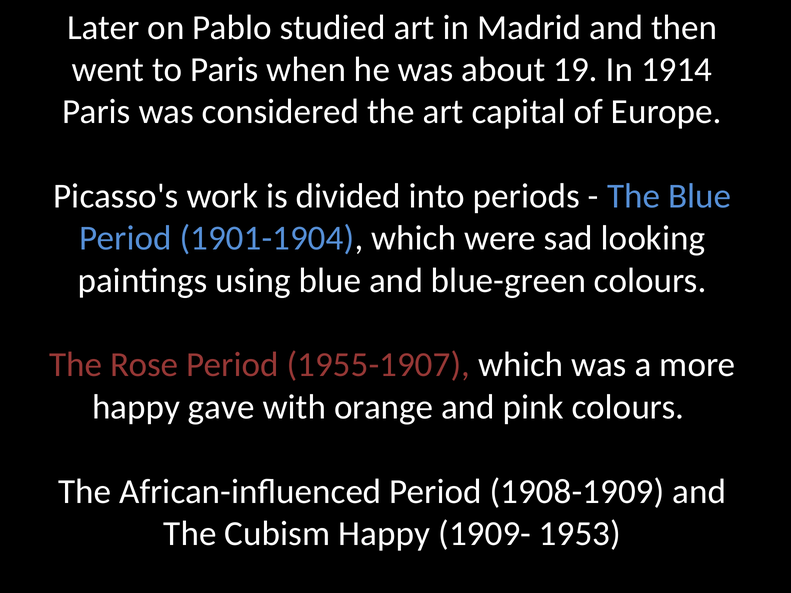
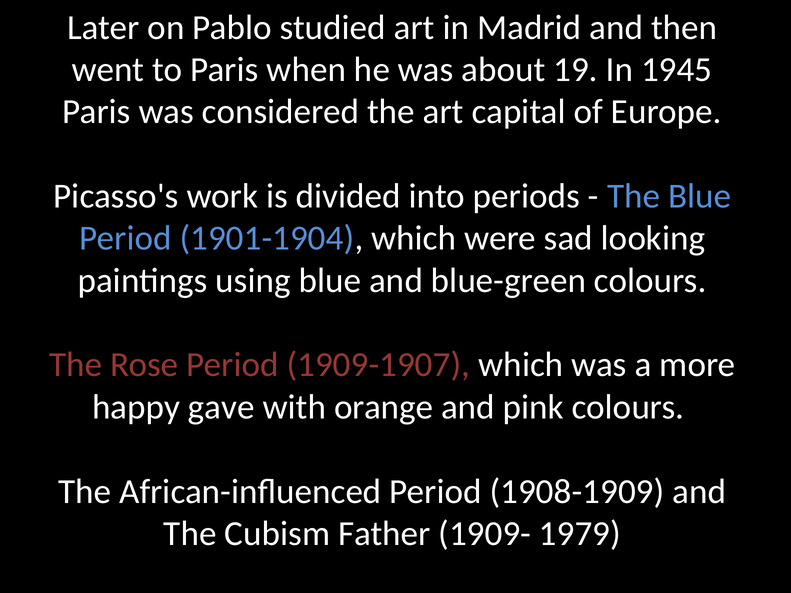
1914: 1914 -> 1945
1955-1907: 1955-1907 -> 1909-1907
Cubism Happy: Happy -> Father
1953: 1953 -> 1979
